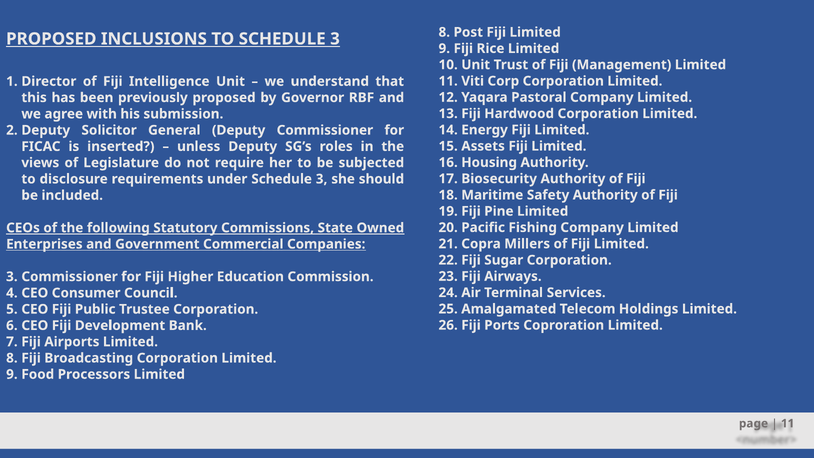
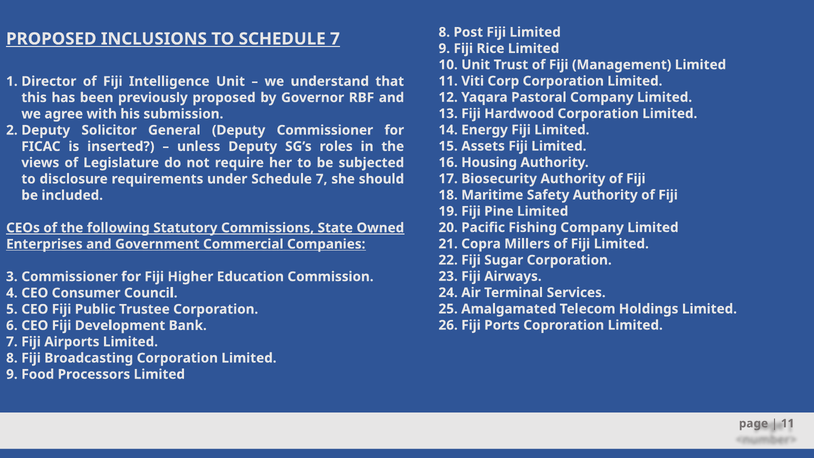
TO SCHEDULE 3: 3 -> 7
under Schedule 3: 3 -> 7
